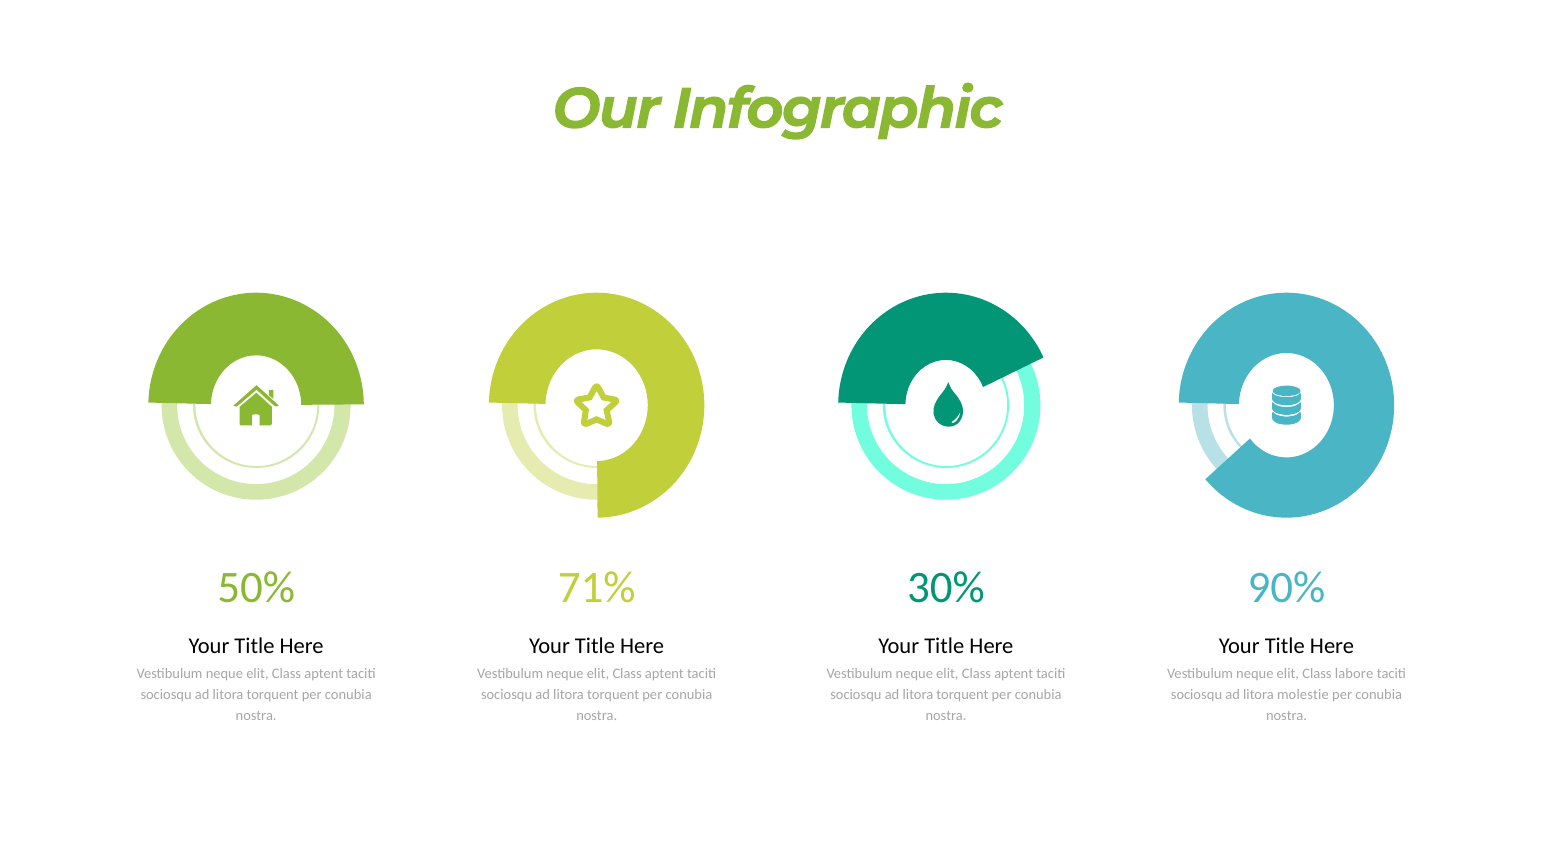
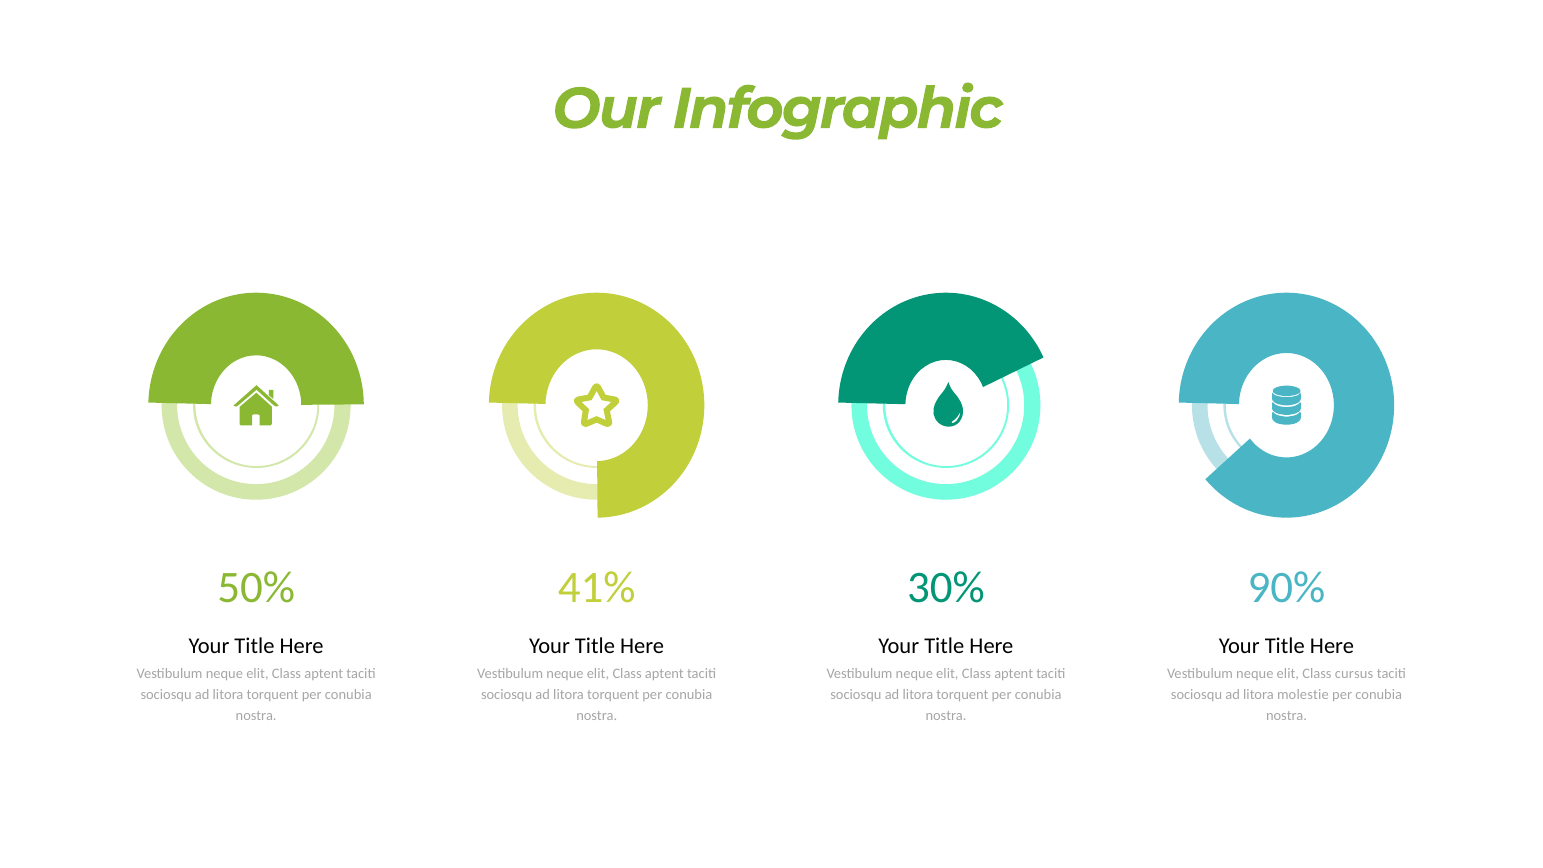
71%: 71% -> 41%
labore: labore -> cursus
